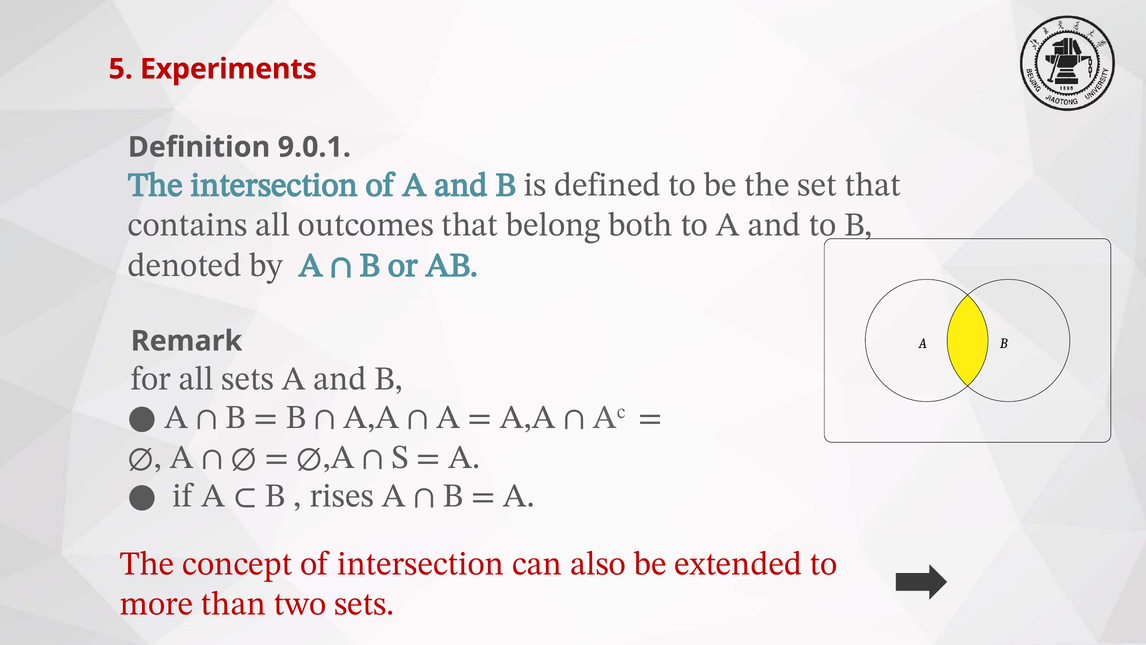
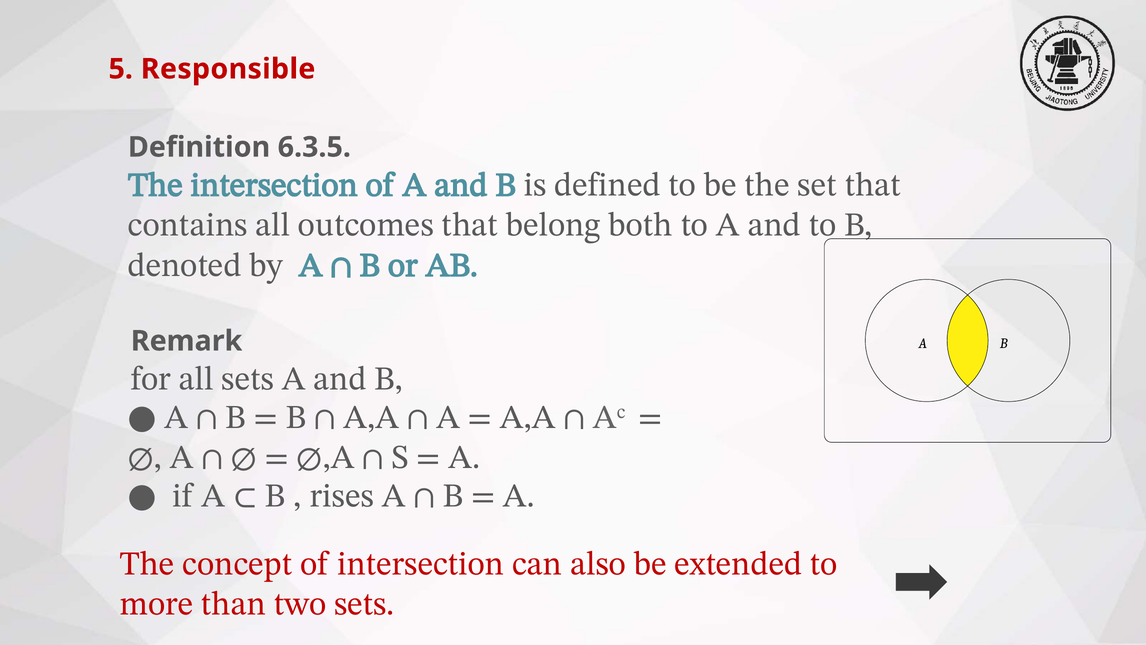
Experiments: Experiments -> Responsible
9.0.1: 9.0.1 -> 6.3.5
